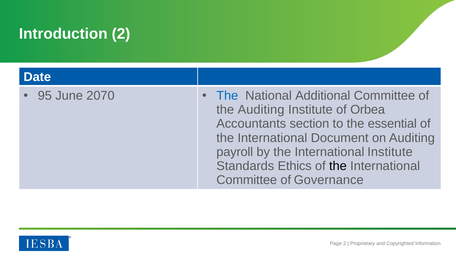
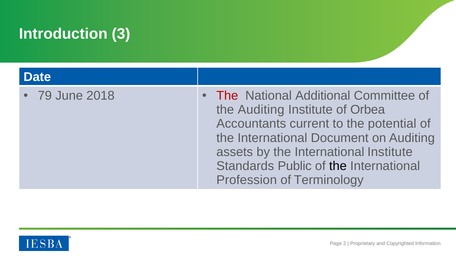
Introduction 2: 2 -> 3
95: 95 -> 79
2070: 2070 -> 2018
The at (227, 96) colour: blue -> red
section: section -> current
essential: essential -> potential
payroll: payroll -> assets
Ethics: Ethics -> Public
Committee at (247, 180): Committee -> Profession
Governance: Governance -> Terminology
